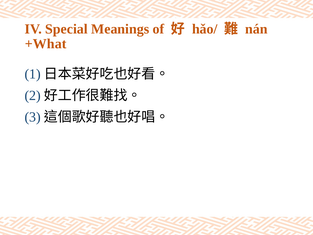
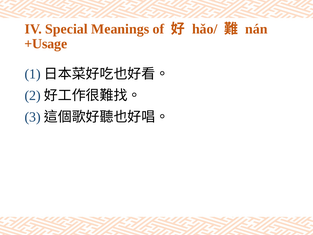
+What: +What -> +Usage
